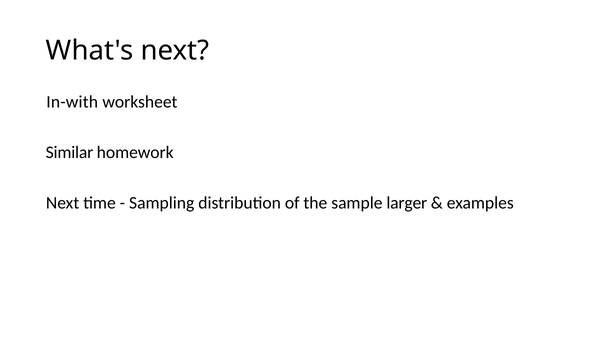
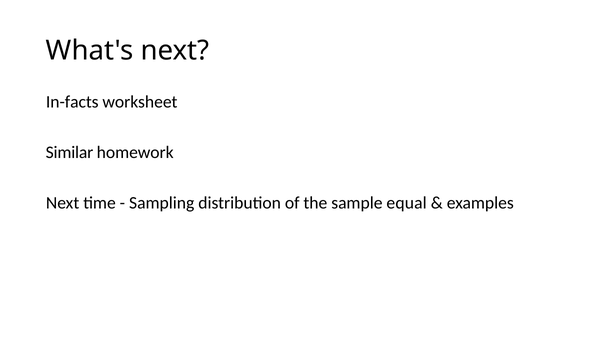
In-with: In-with -> In-facts
larger: larger -> equal
